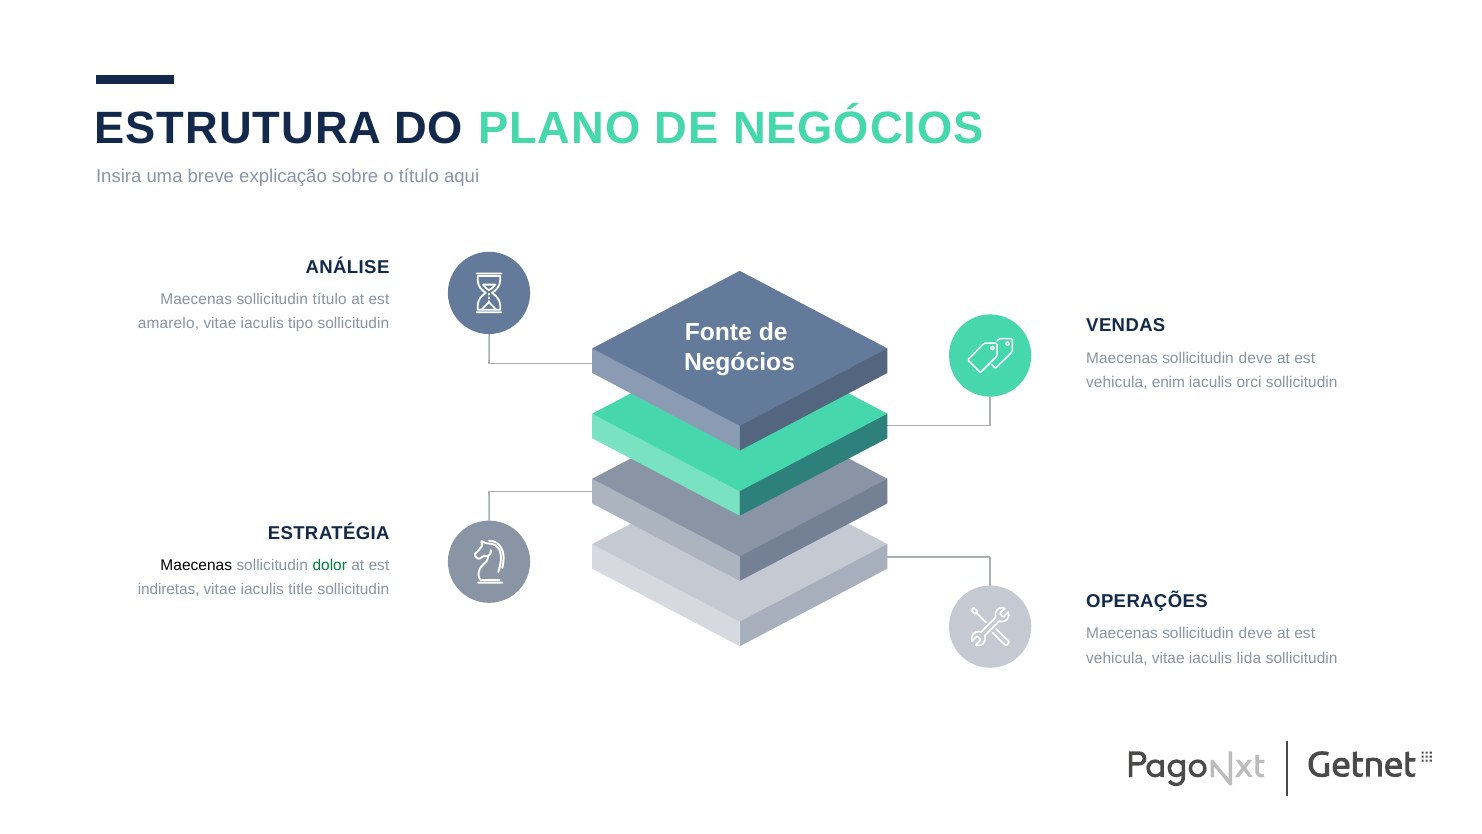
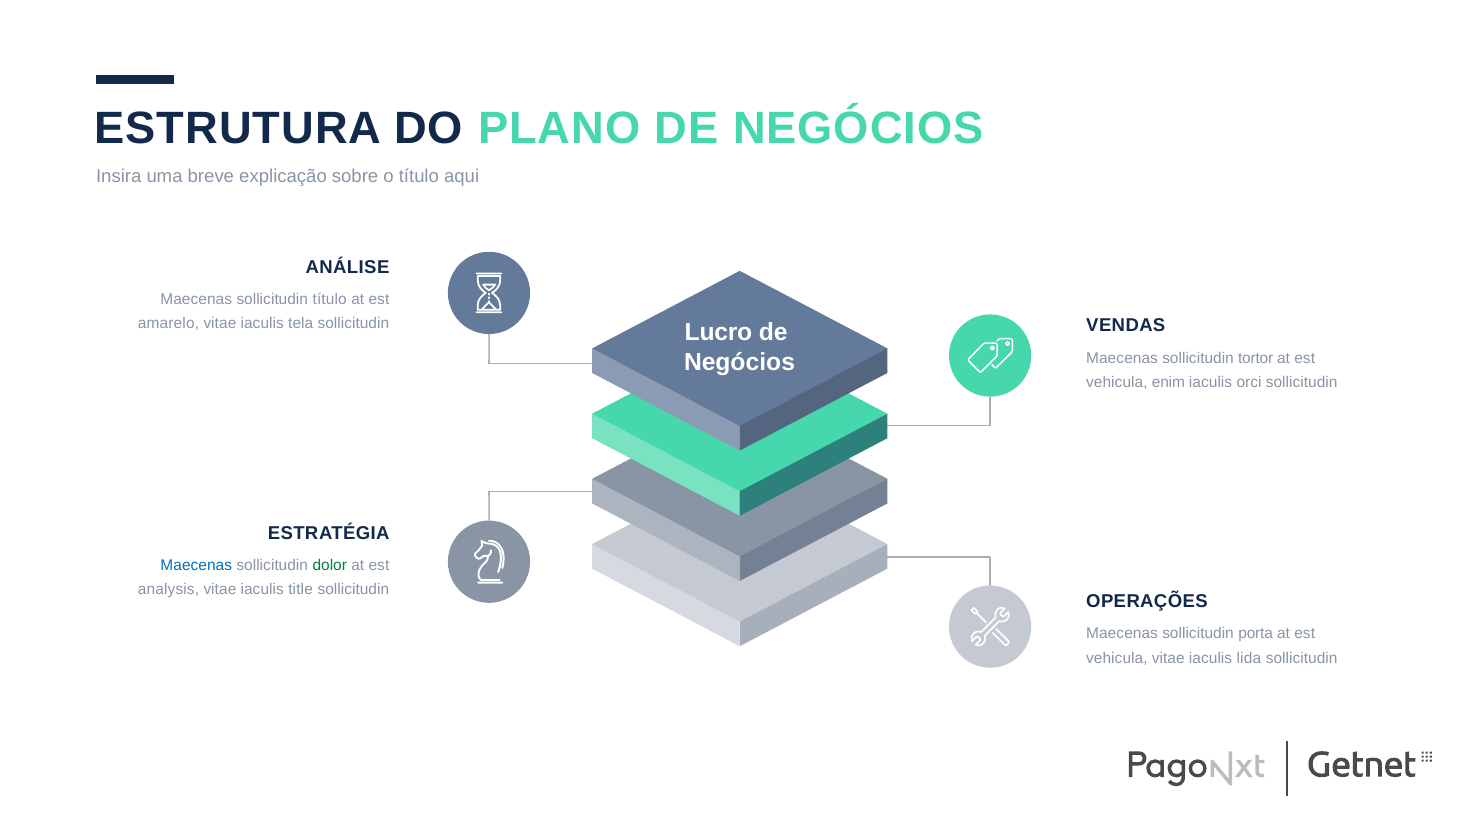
tipo: tipo -> tela
Fonte: Fonte -> Lucro
deve at (1255, 358): deve -> tortor
Maecenas at (196, 565) colour: black -> blue
indiretas: indiretas -> analysis
deve at (1255, 634): deve -> porta
